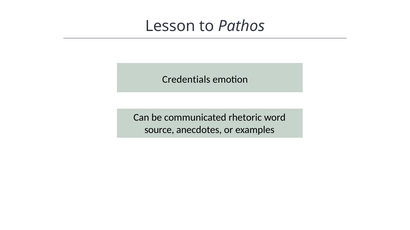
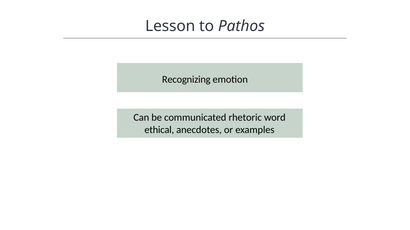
Credentials: Credentials -> Recognizing
source: source -> ethical
